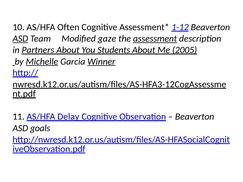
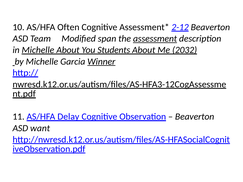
1-12: 1-12 -> 2-12
ASD at (20, 39) underline: present -> none
gaze: gaze -> span
in Partners: Partners -> Michelle
2005: 2005 -> 2032
Michelle at (42, 62) underline: present -> none
goals: goals -> want
